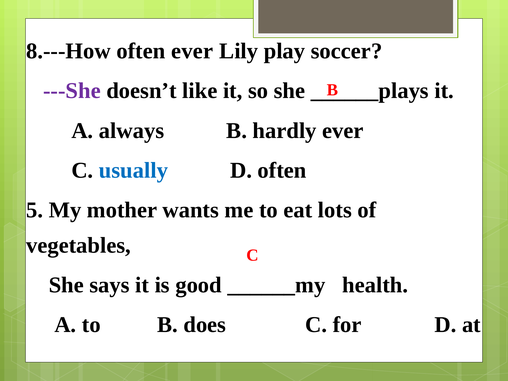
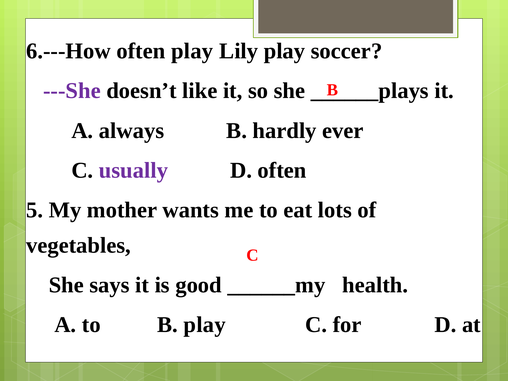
8.---How: 8.---How -> 6.---How
often ever: ever -> play
usually colour: blue -> purple
B does: does -> play
